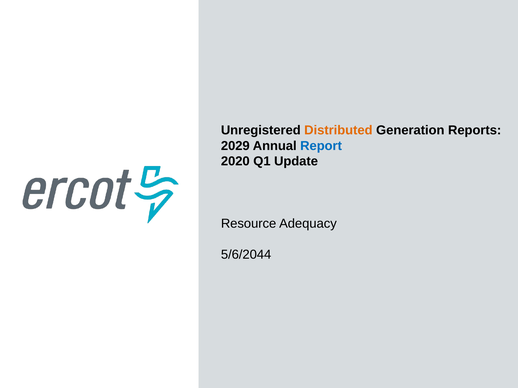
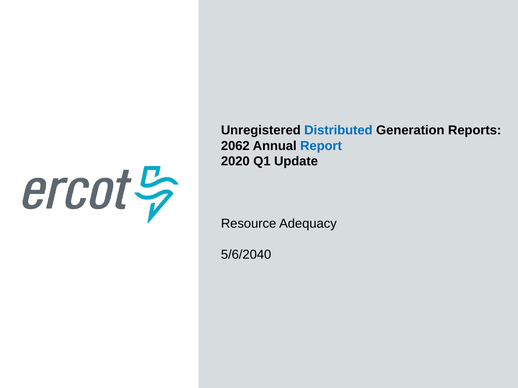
Distributed colour: orange -> blue
2029: 2029 -> 2062
5/6/2044: 5/6/2044 -> 5/6/2040
